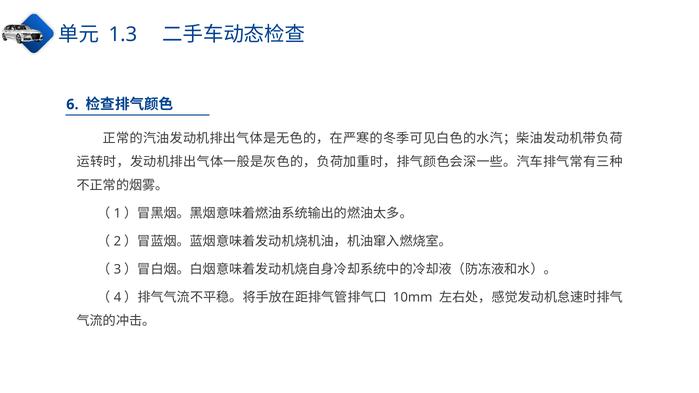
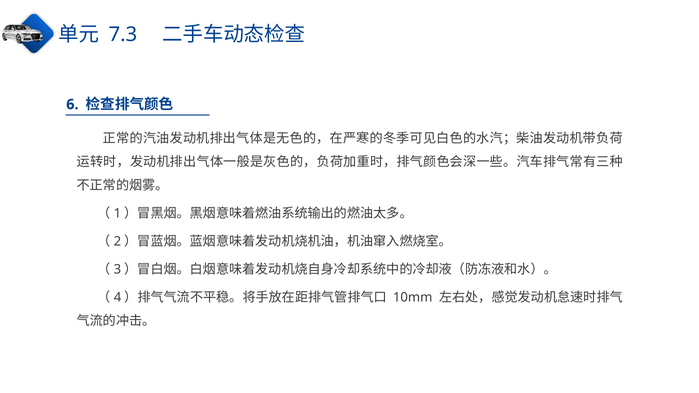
1.3: 1.3 -> 7.3
